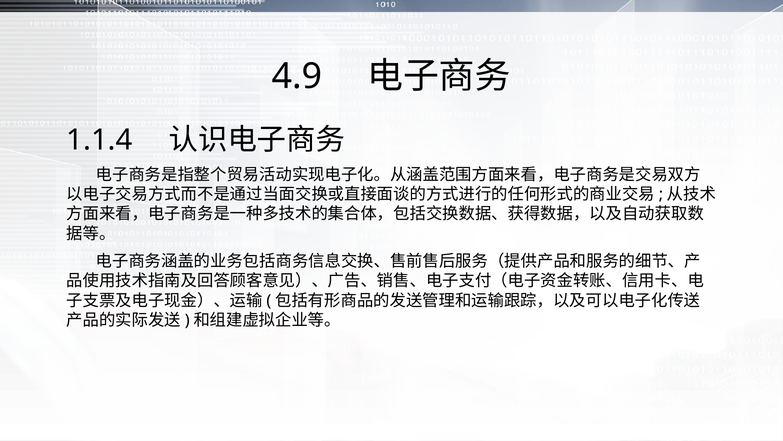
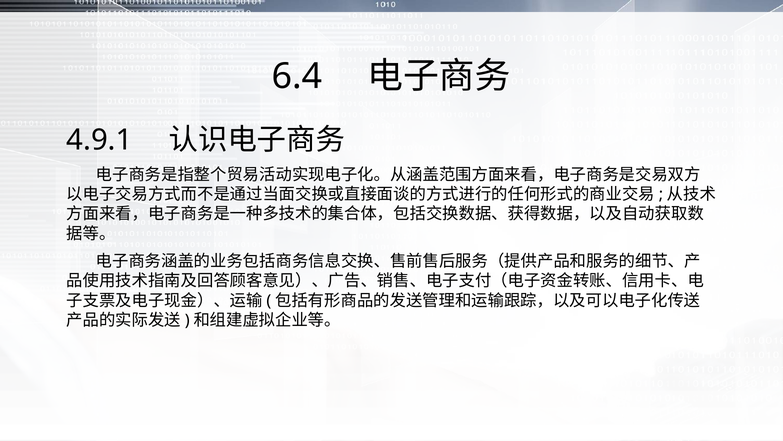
4.9: 4.9 -> 6.4
1.1.4: 1.1.4 -> 4.9.1
